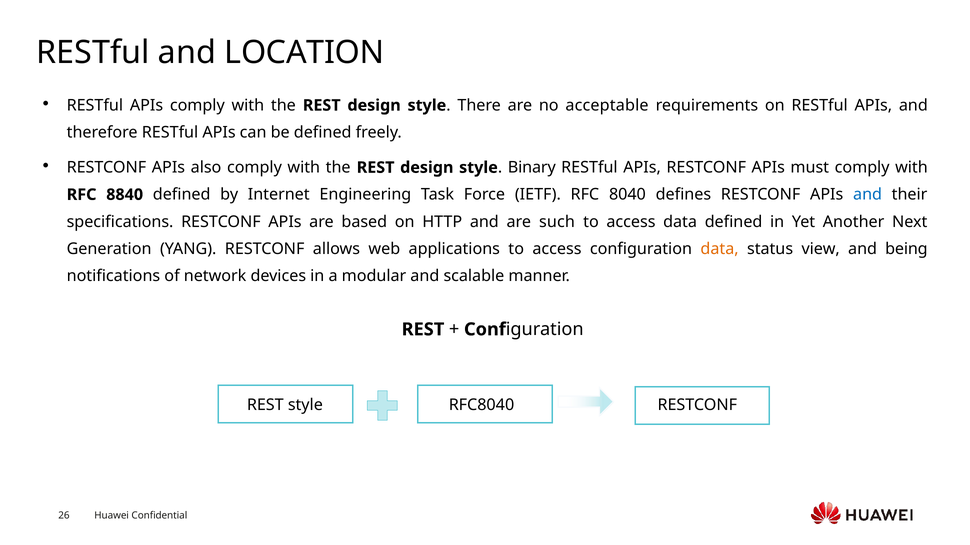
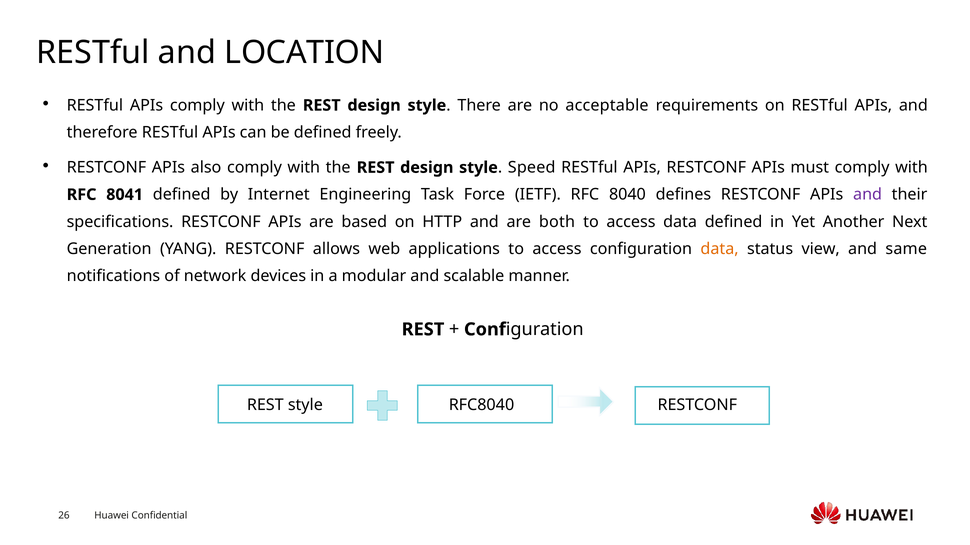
Binary: Binary -> Speed
8840: 8840 -> 8041
and at (868, 195) colour: blue -> purple
such: such -> both
being: being -> same
